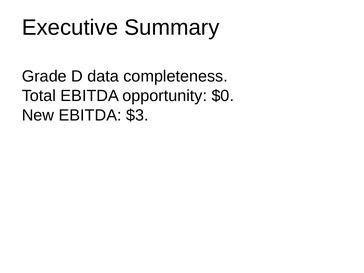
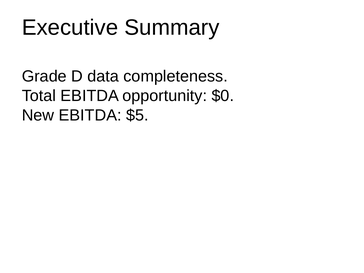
$3: $3 -> $5
